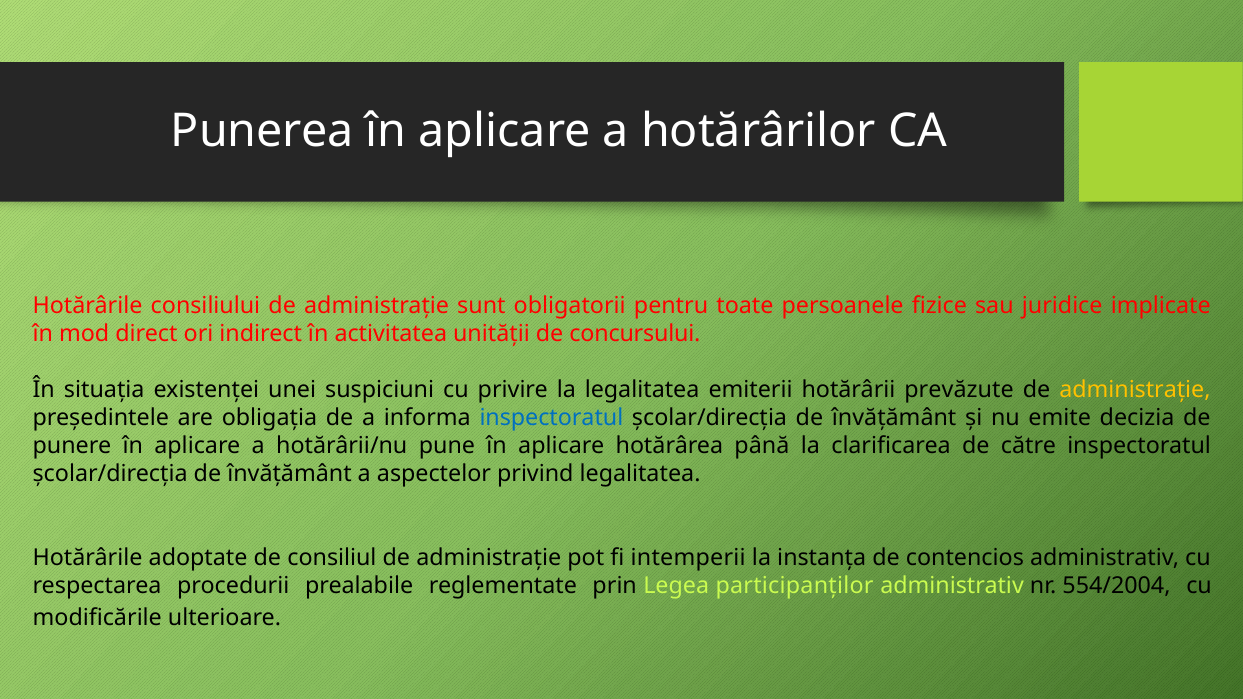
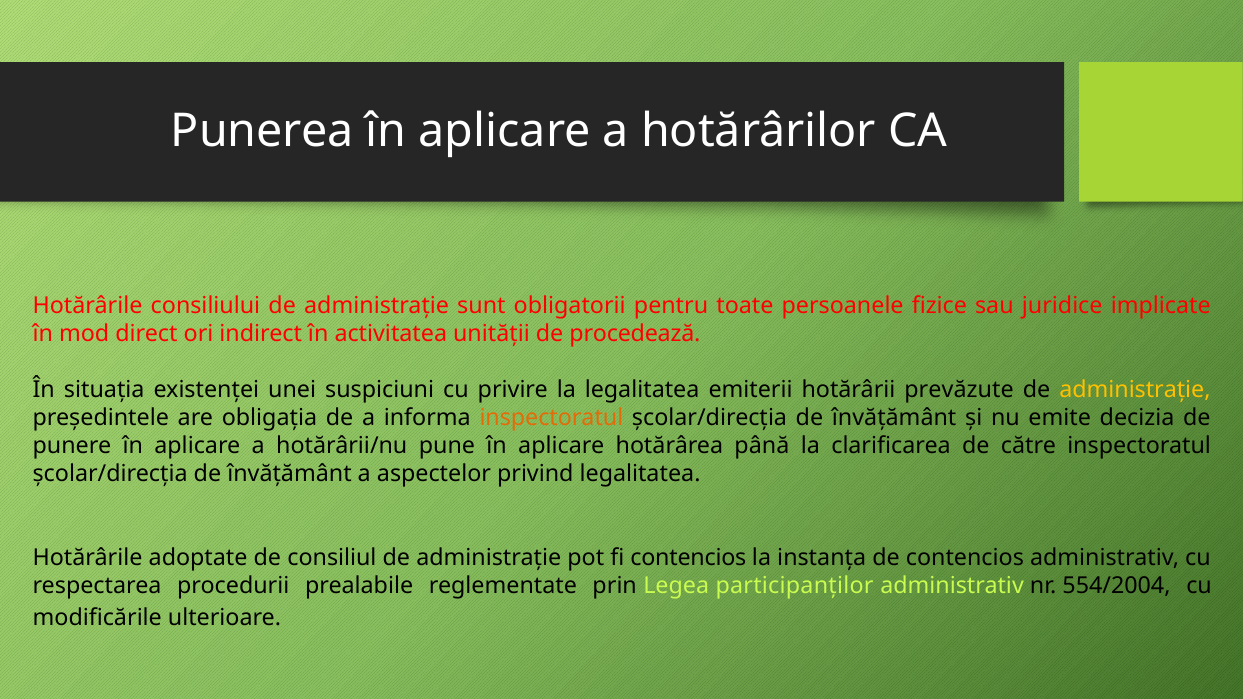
concursului: concursului -> procedează
inspectoratul at (551, 418) colour: blue -> orange
fi intemperii: intemperii -> contencios
